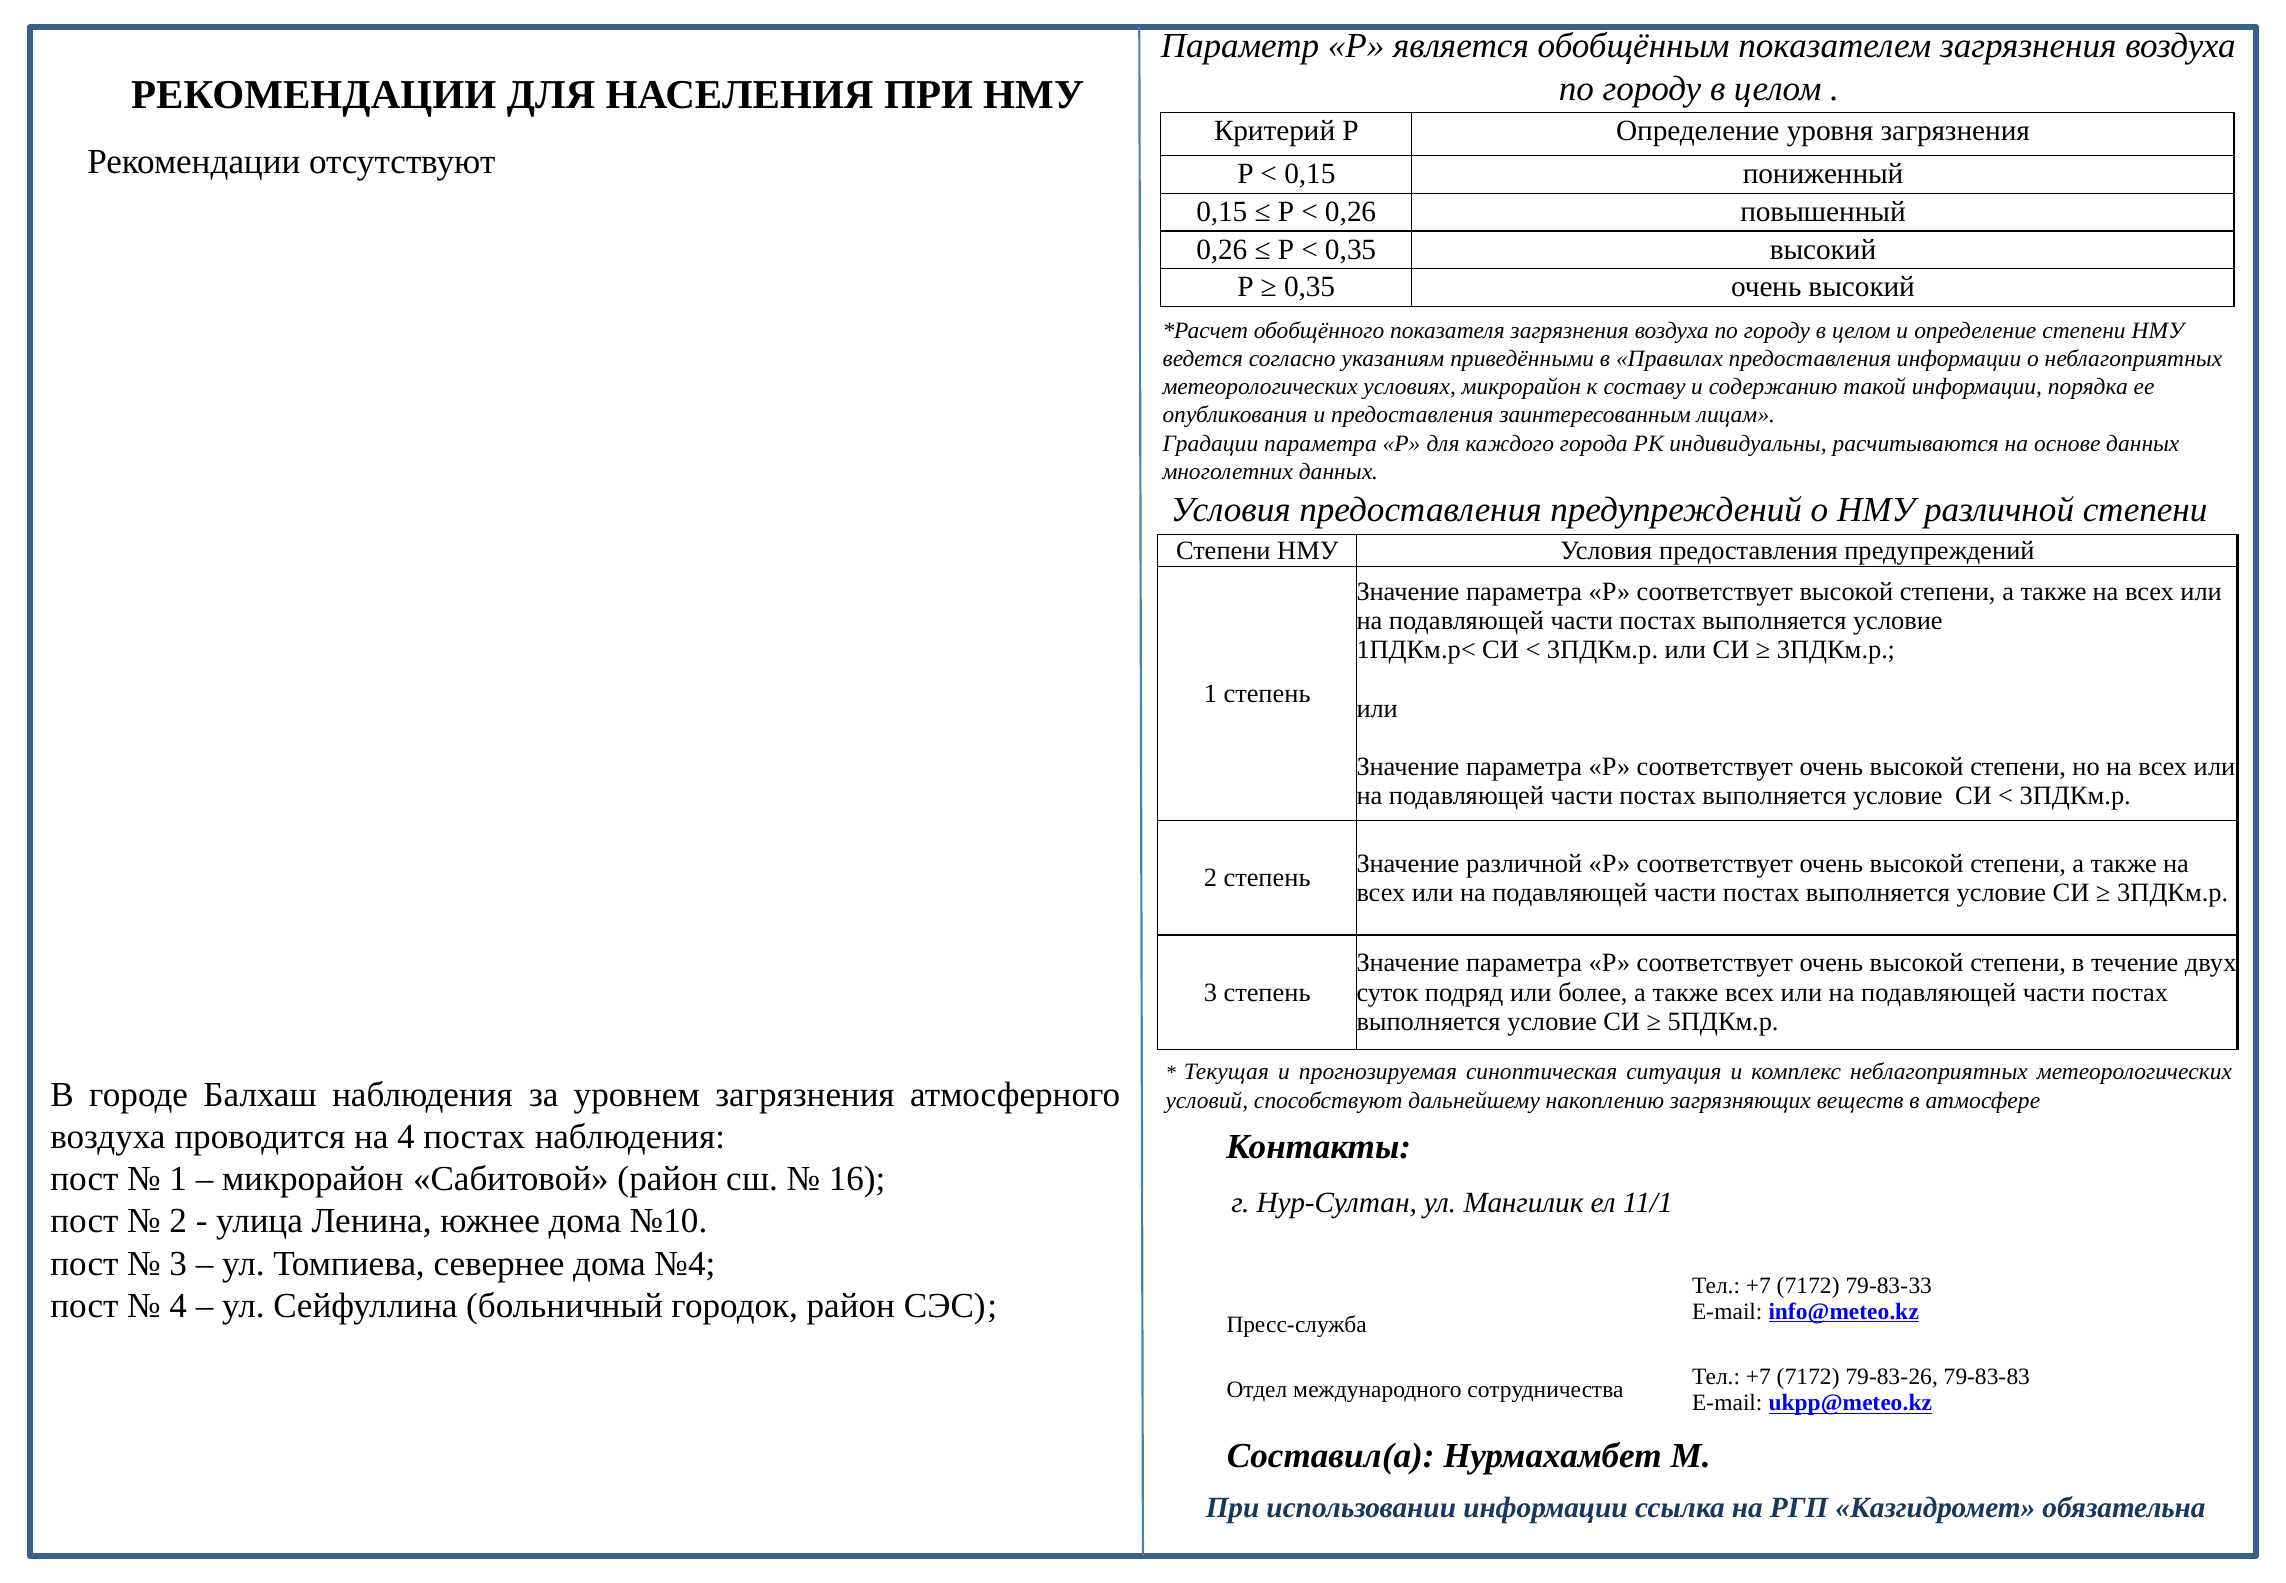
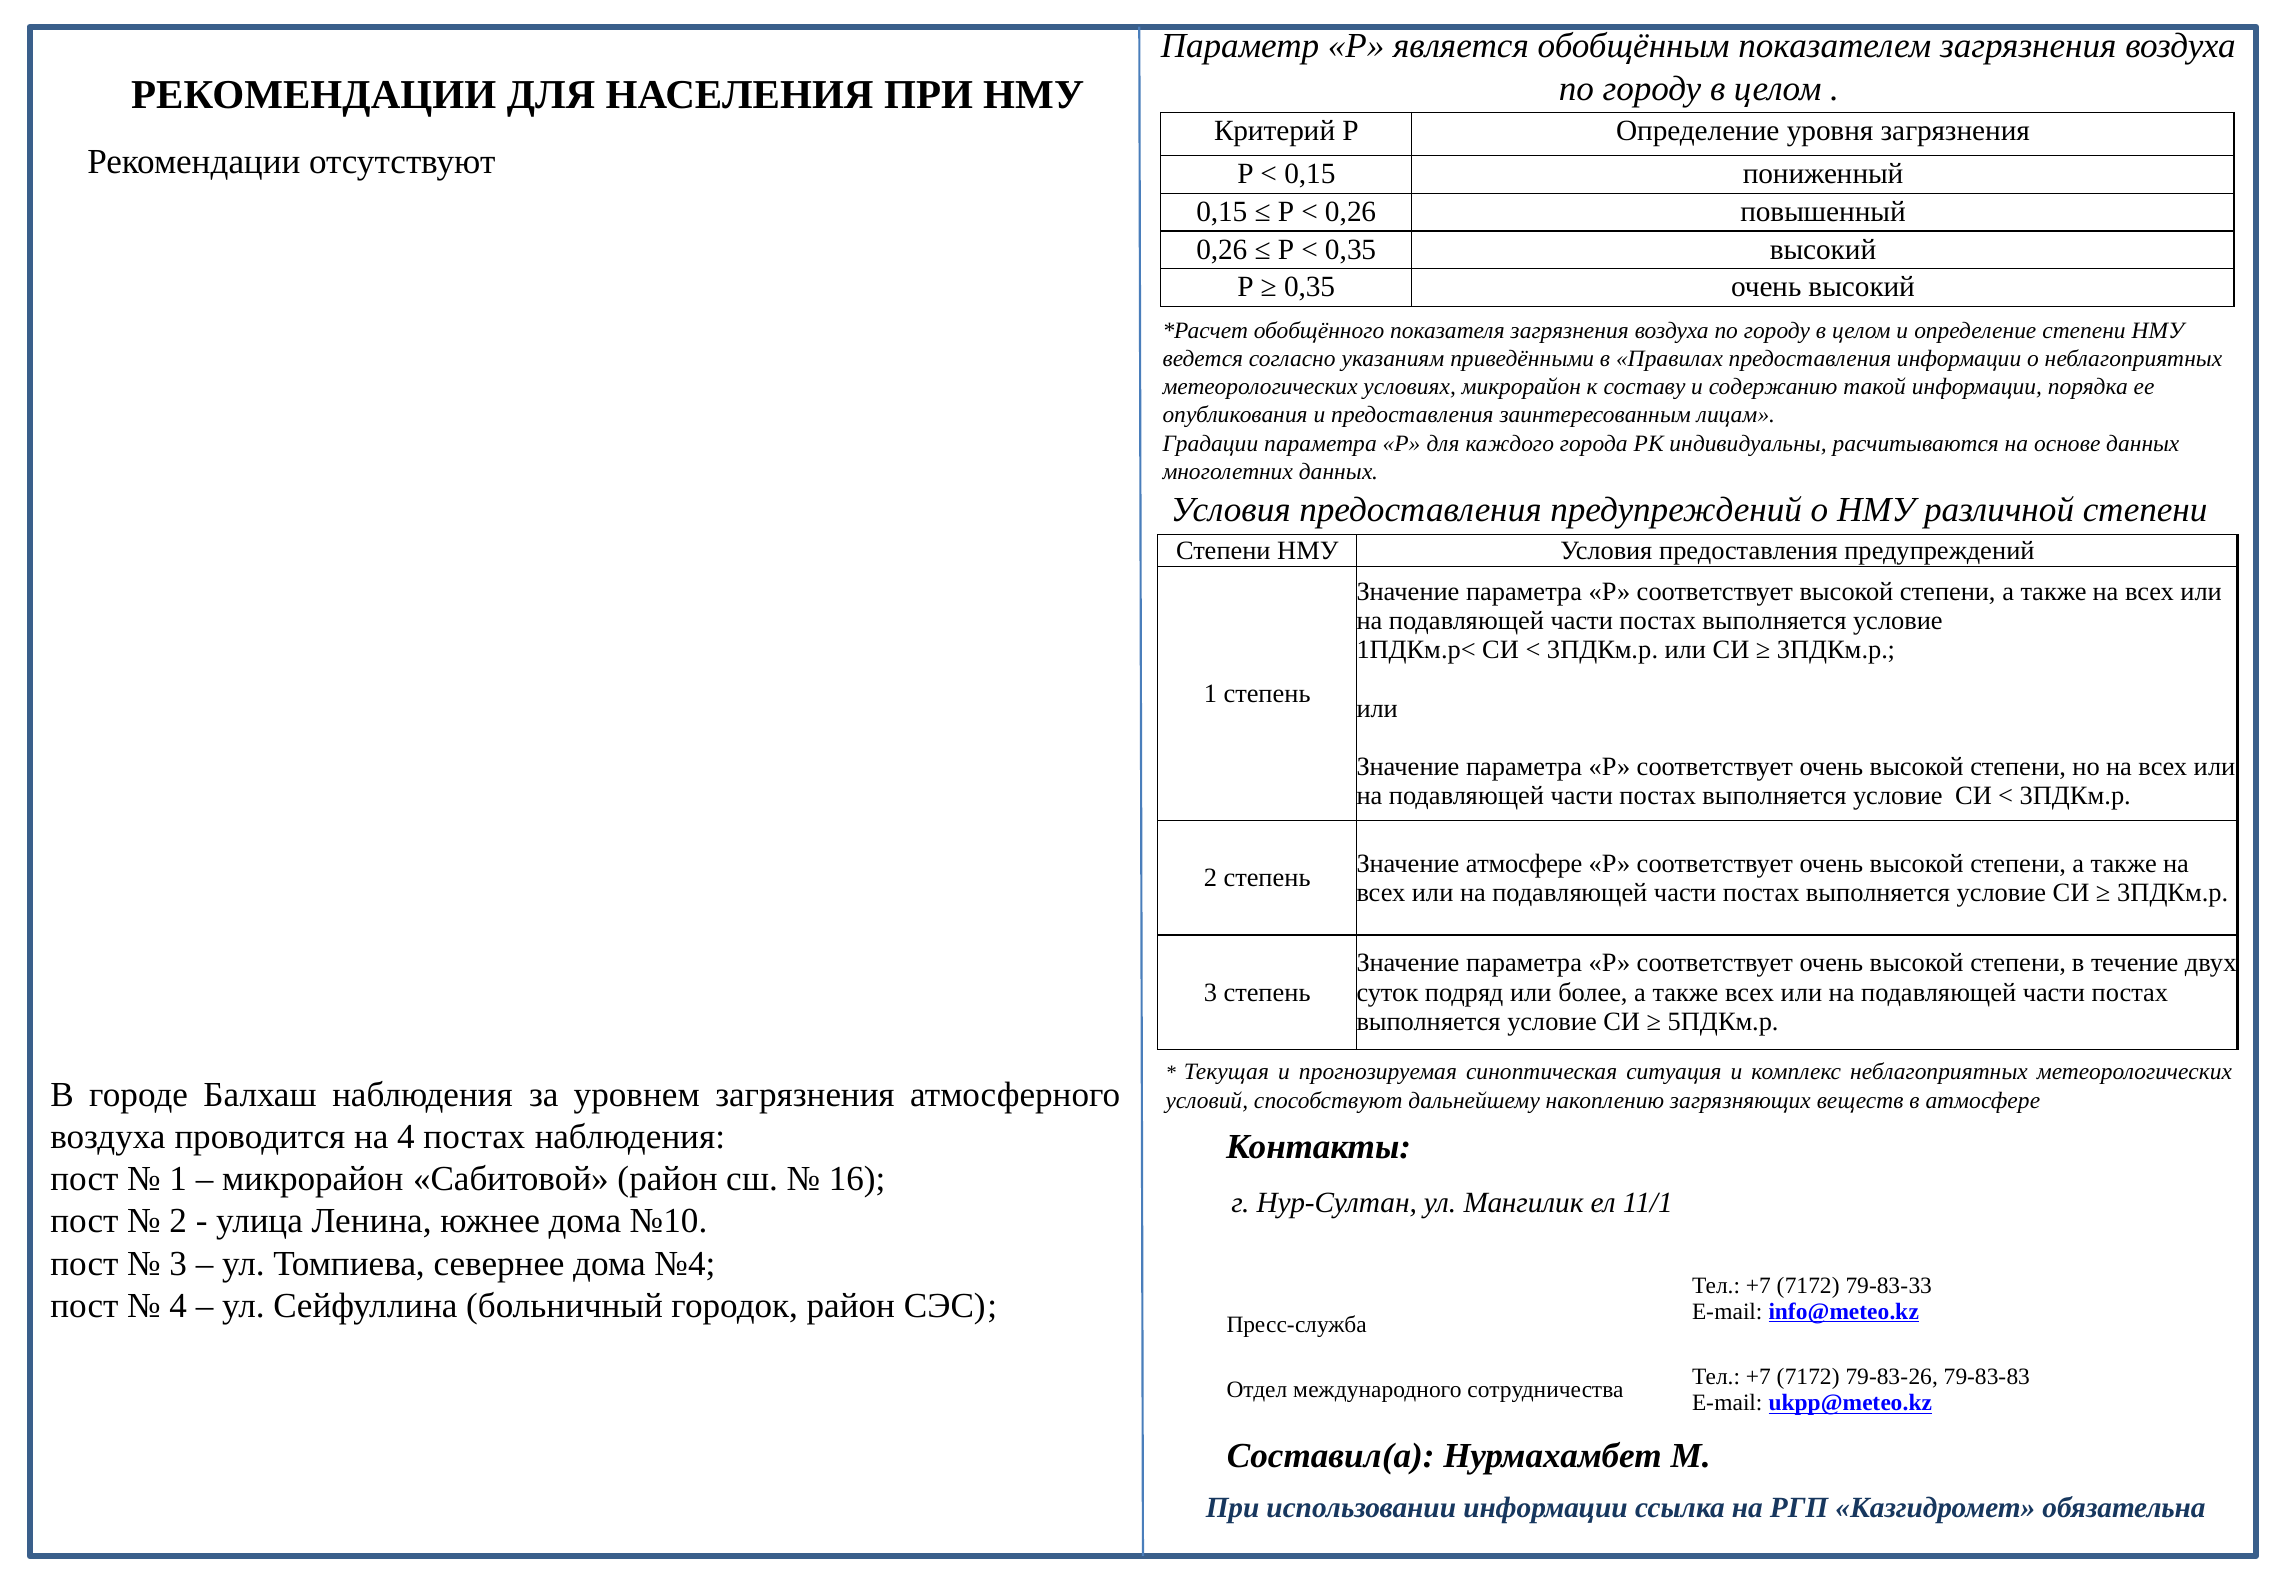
Значение различной: различной -> атмосфере
